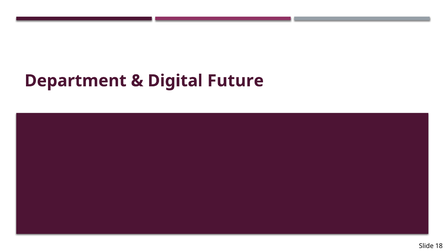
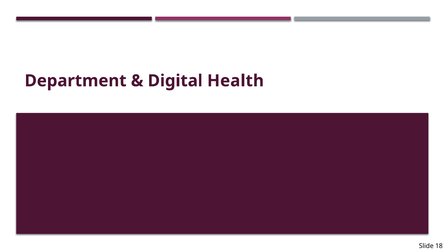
Future: Future -> Health
